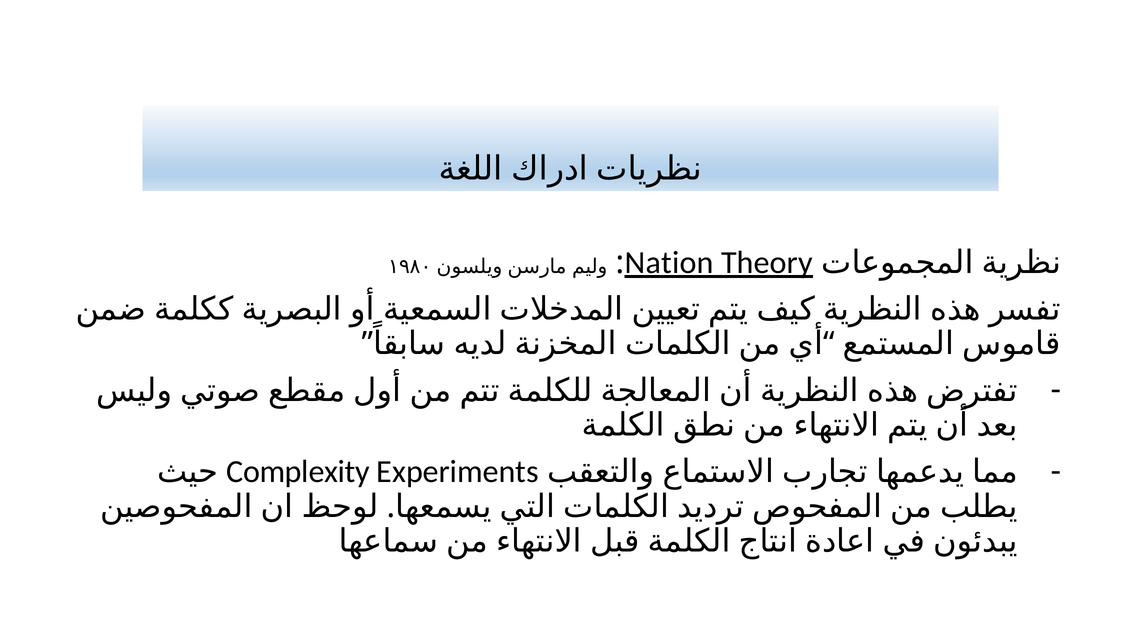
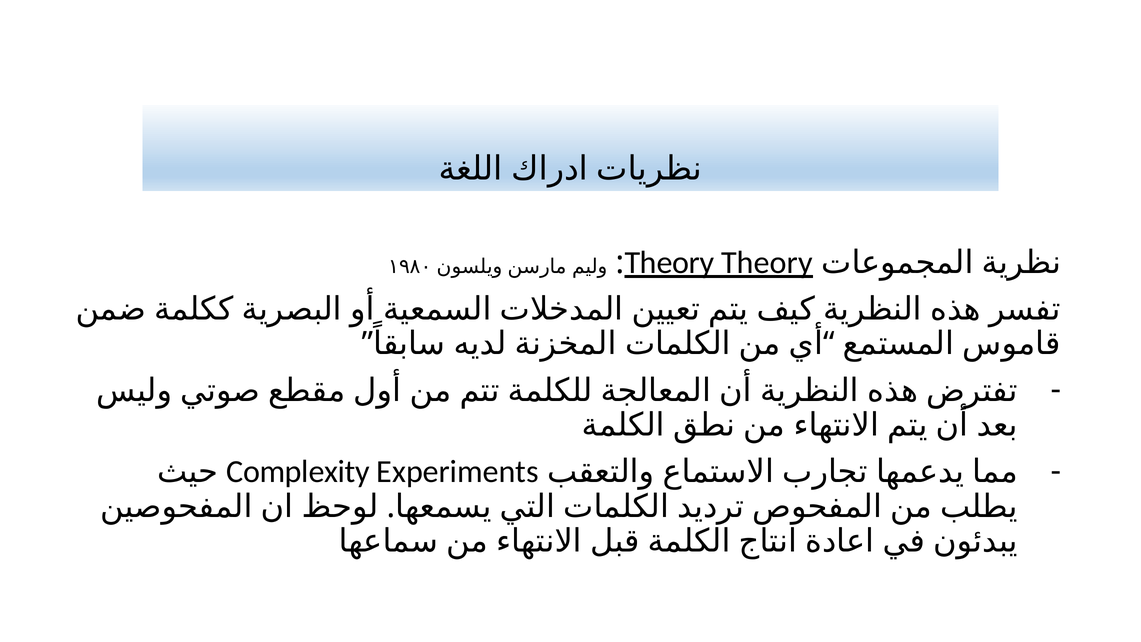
Nation at (669, 263): Nation -> Theory
